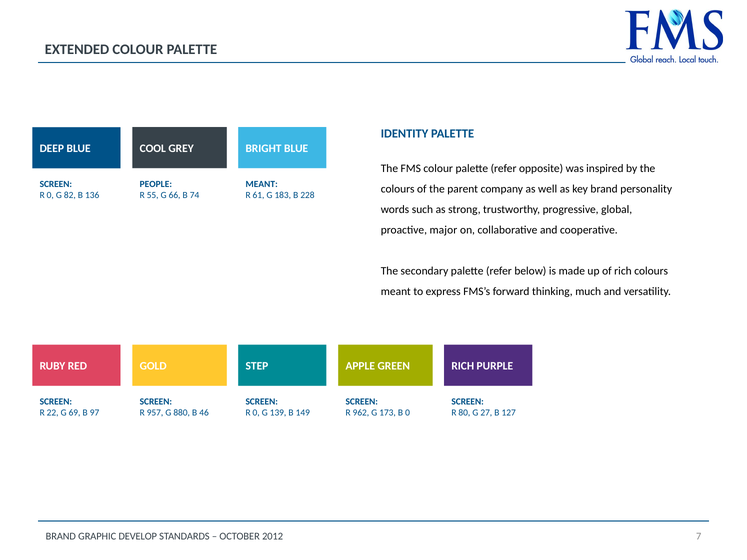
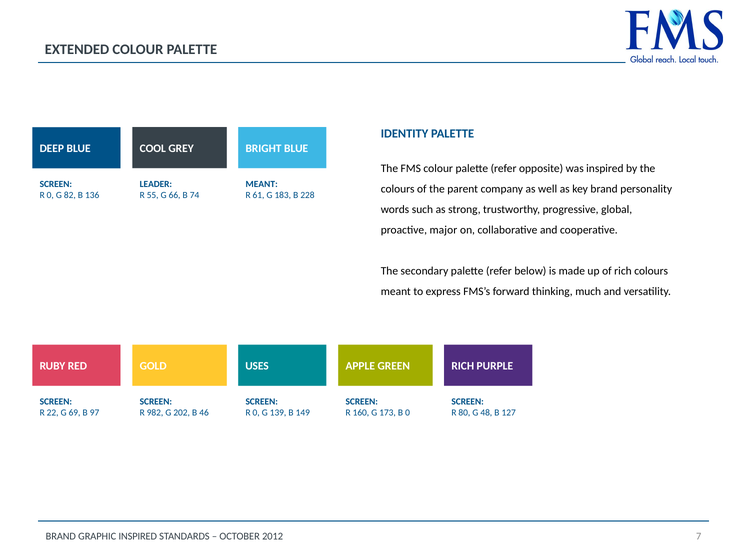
PEOPLE: PEOPLE -> LEADER
STEP: STEP -> USES
957: 957 -> 982
880: 880 -> 202
962: 962 -> 160
27: 27 -> 48
GRAPHIC DEVELOP: DEVELOP -> INSPIRED
